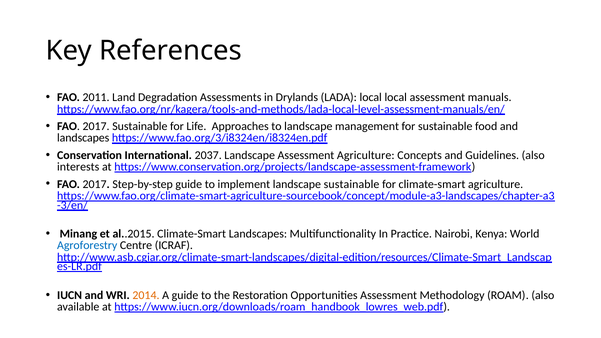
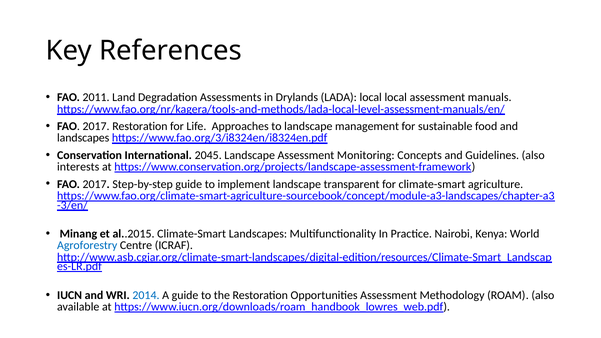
2017 Sustainable: Sustainable -> Restoration
2037: 2037 -> 2045
Assessment Agriculture: Agriculture -> Monitoring
landscape sustainable: sustainable -> transparent
2014 colour: orange -> blue
